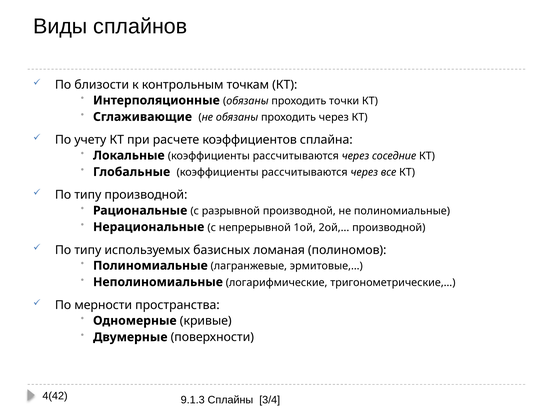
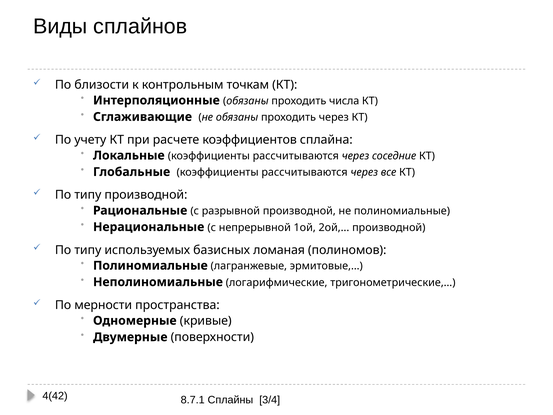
точки: точки -> числа
9.1.3: 9.1.3 -> 8.7.1
